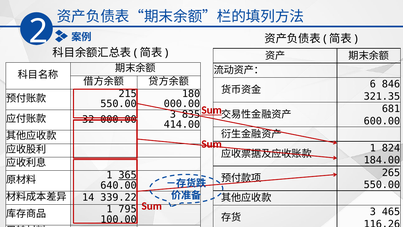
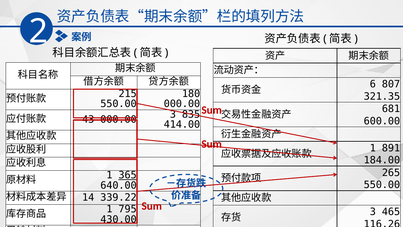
846: 846 -> 807
Sum at (212, 110) underline: present -> none
32: 32 -> 43
824: 824 -> 891
100.00: 100.00 -> 430.00
